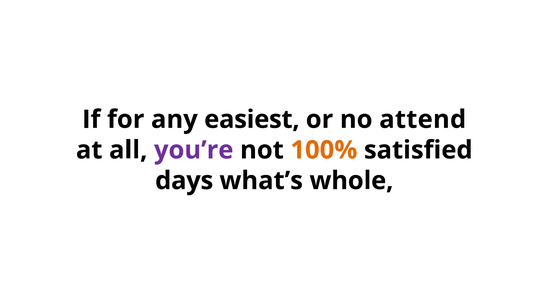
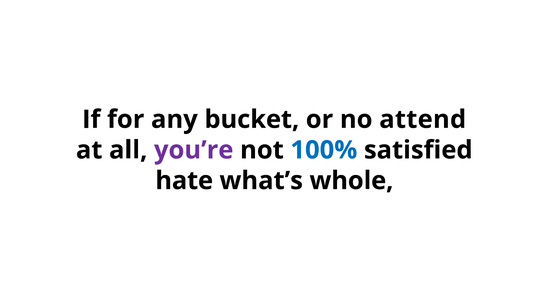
easiest: easiest -> bucket
100% colour: orange -> blue
days: days -> hate
